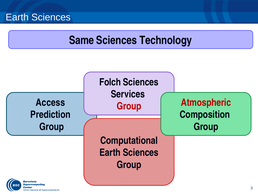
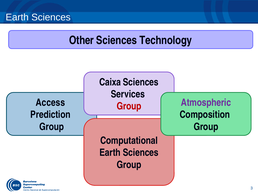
Same: Same -> Other
Folch: Folch -> Caixa
Atmospheric colour: red -> purple
